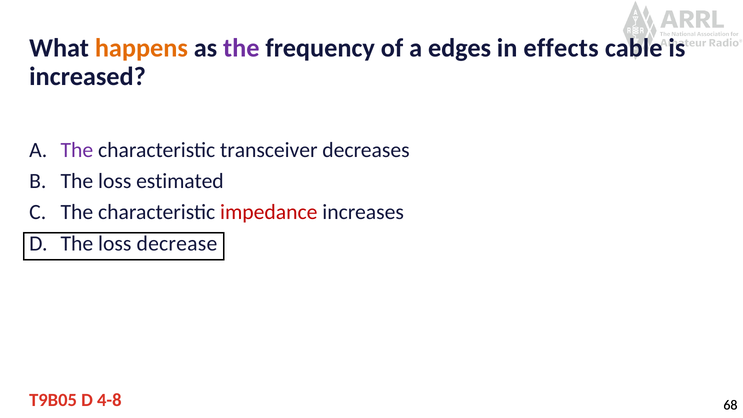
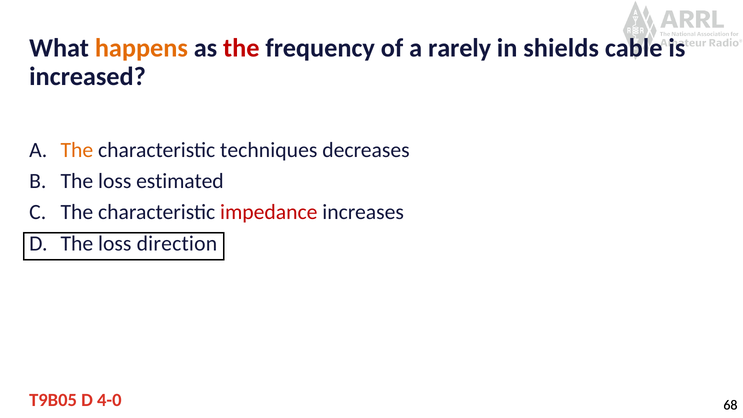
the at (241, 48) colour: purple -> red
edges: edges -> rarely
effects: effects -> shields
The at (77, 150) colour: purple -> orange
transceiver: transceiver -> techniques
decrease: decrease -> direction
4-8: 4-8 -> 4-0
